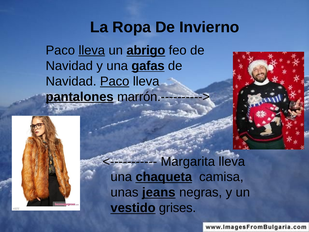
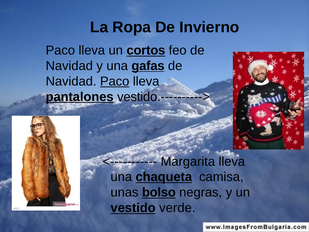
lleva at (92, 50) underline: present -> none
abrigo: abrigo -> cortos
marrón.---------->: marrón.----------> -> vestido.---------->
jeans: jeans -> bolso
grises: grises -> verde
